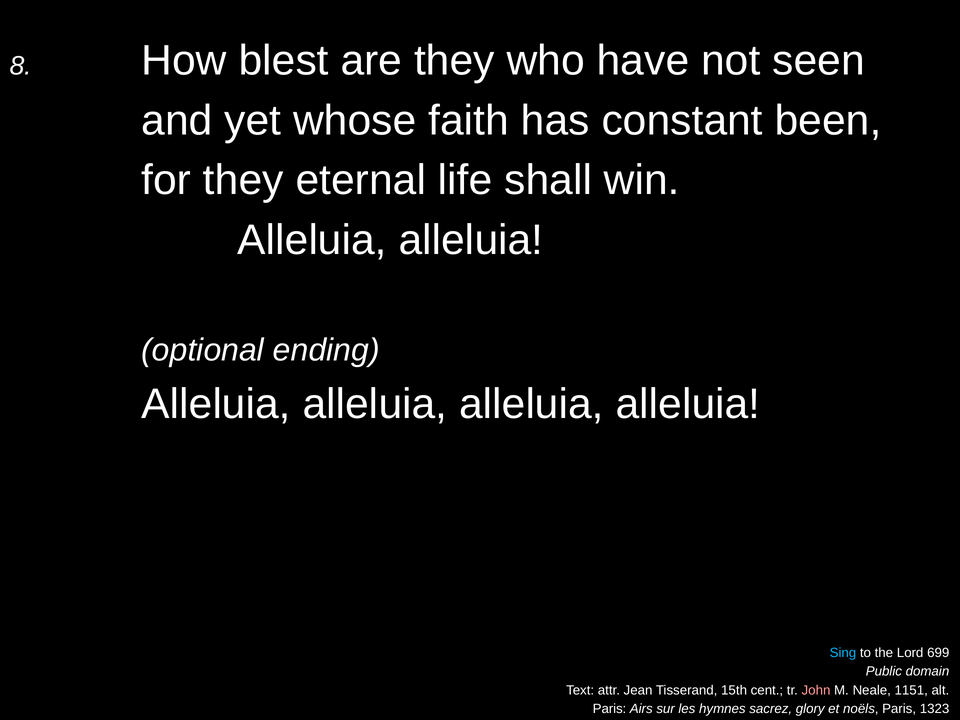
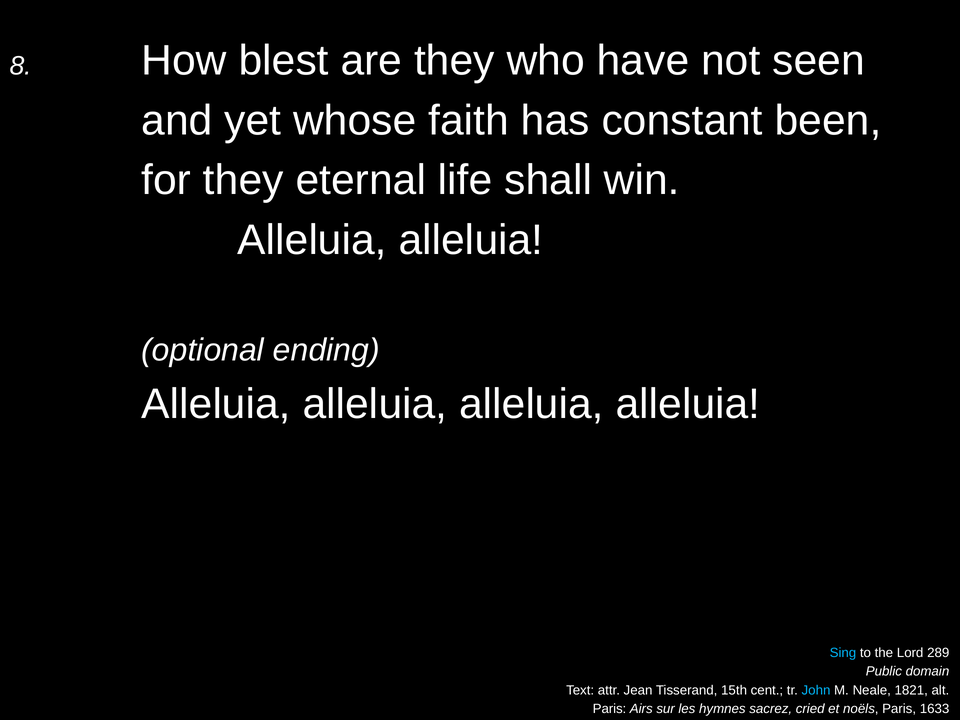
699: 699 -> 289
John colour: pink -> light blue
1151: 1151 -> 1821
glory: glory -> cried
1323: 1323 -> 1633
